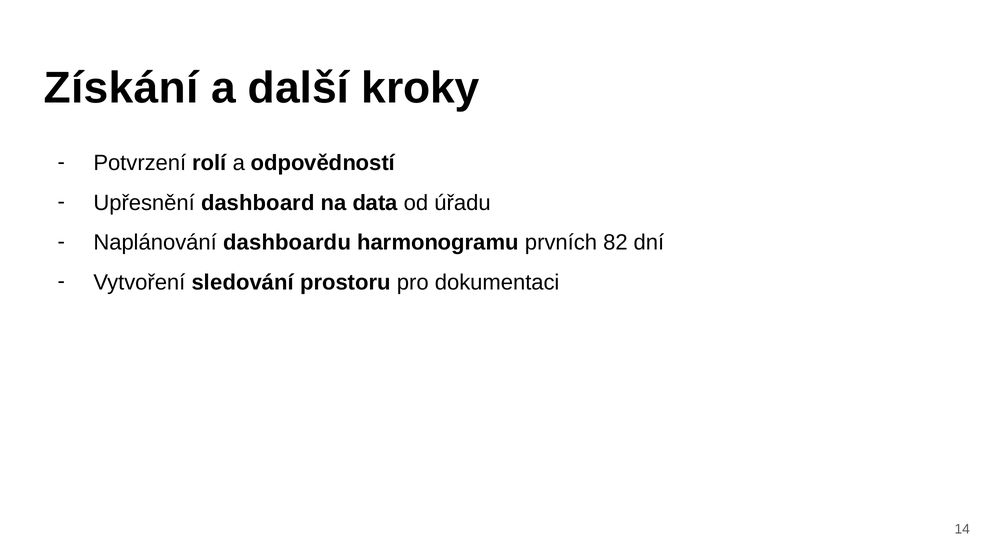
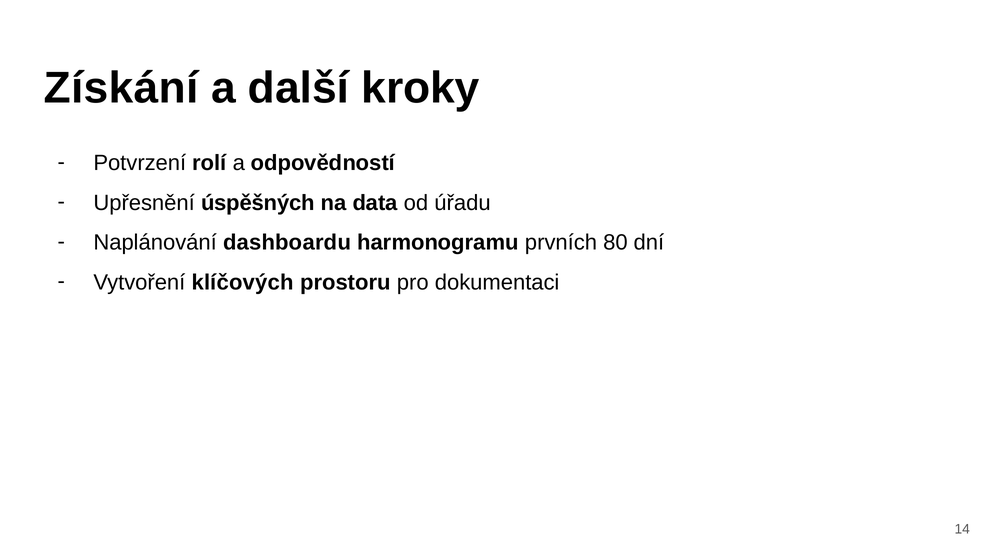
dashboard: dashboard -> úspěšných
82: 82 -> 80
sledování: sledování -> klíčových
